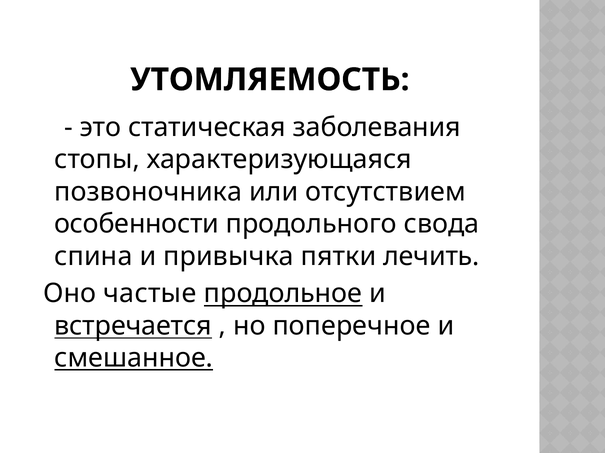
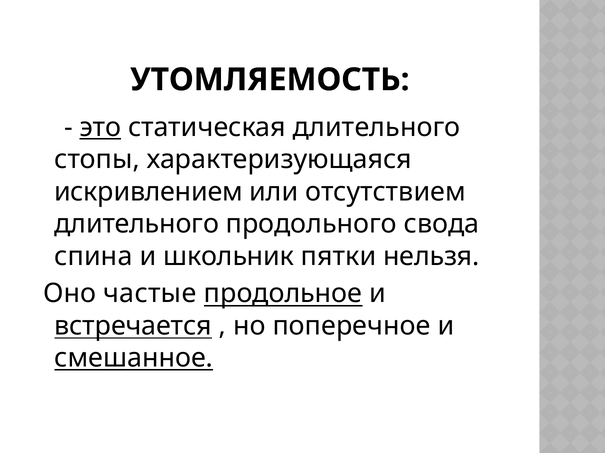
это underline: none -> present
статическая заболевания: заболевания -> длительного
позвоночника: позвоночника -> искривлением
особенности at (137, 224): особенности -> длительного
привычка: привычка -> школьник
лечить: лечить -> нельзя
